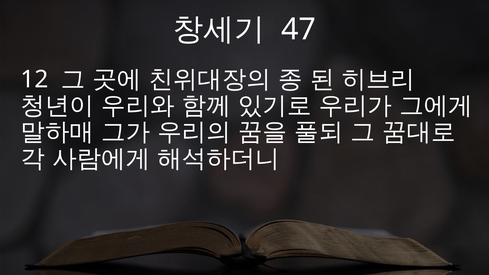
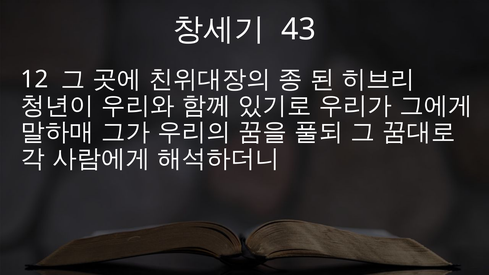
47: 47 -> 43
